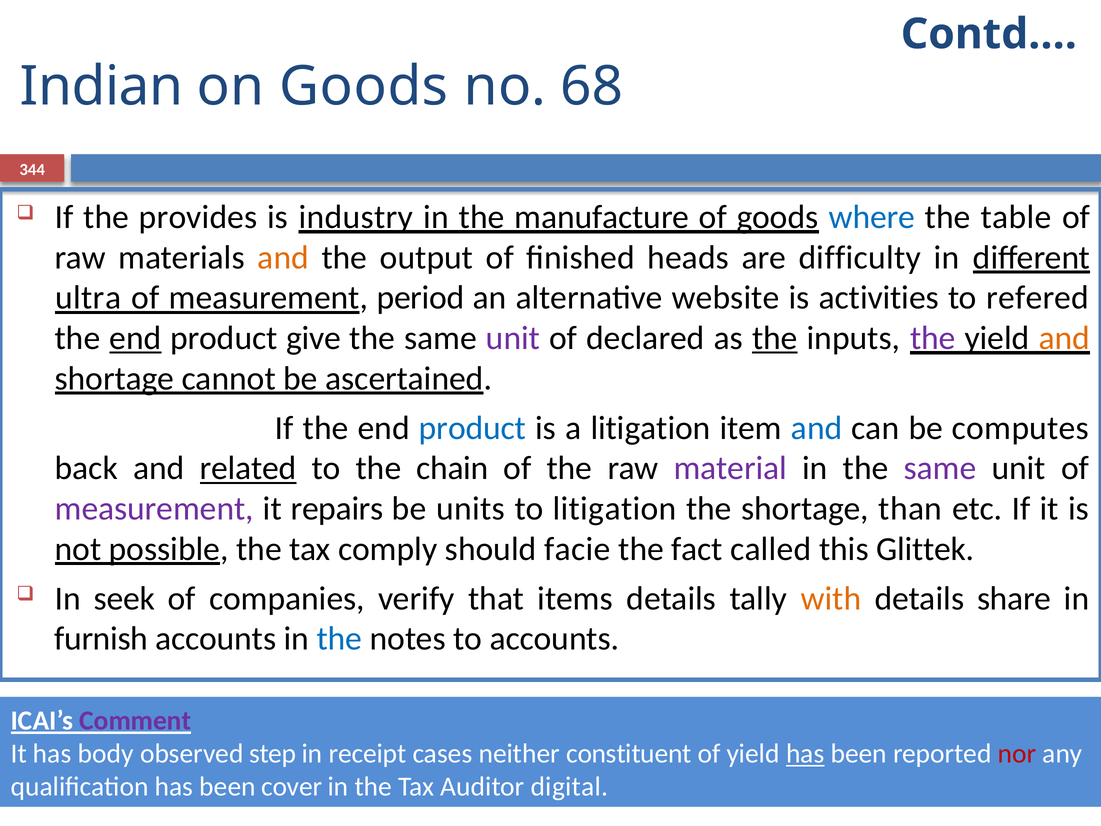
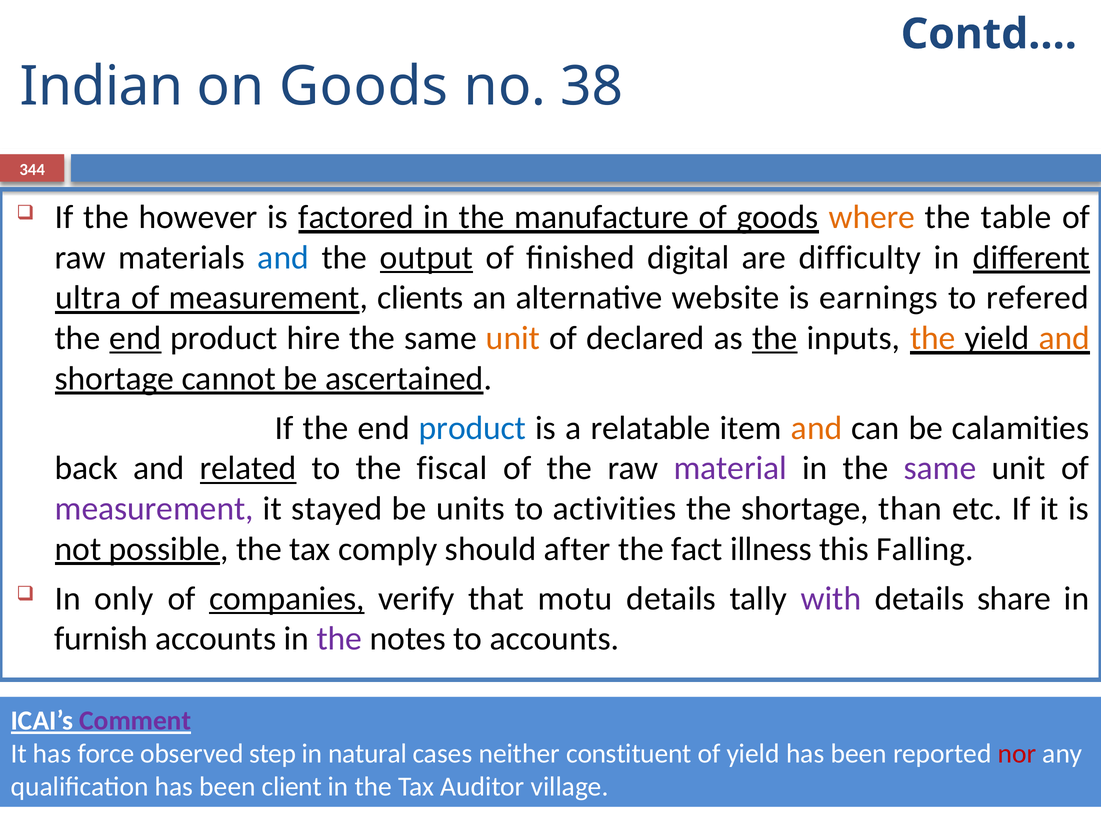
68: 68 -> 38
provides: provides -> however
industry: industry -> factored
where colour: blue -> orange
and at (283, 257) colour: orange -> blue
output underline: none -> present
heads: heads -> digital
period: period -> clients
activities: activities -> earnings
give: give -> hire
unit at (513, 338) colour: purple -> orange
the at (933, 338) colour: purple -> orange
a litigation: litigation -> relatable
and at (817, 428) colour: blue -> orange
computes: computes -> calamities
chain: chain -> fiscal
repairs: repairs -> stayed
to litigation: litigation -> activities
facie: facie -> after
called: called -> illness
Glittek: Glittek -> Falling
seek: seek -> only
companies underline: none -> present
items: items -> motu
with colour: orange -> purple
the at (339, 639) colour: blue -> purple
body: body -> force
receipt: receipt -> natural
has at (805, 754) underline: present -> none
cover: cover -> client
digital: digital -> village
